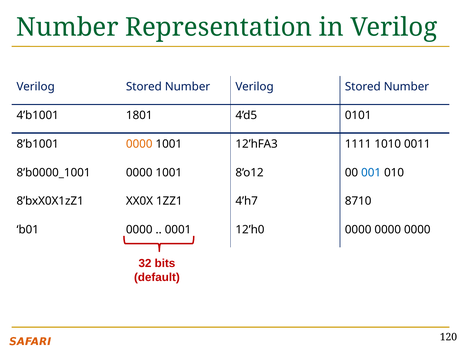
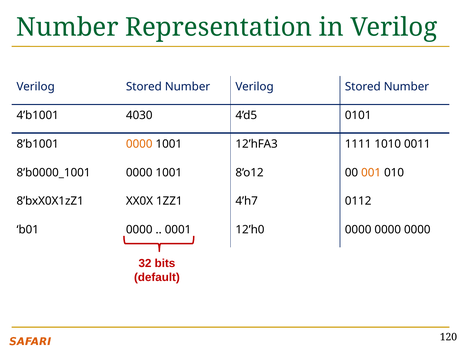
1801: 1801 -> 4030
001 colour: blue -> orange
8710: 8710 -> 0112
